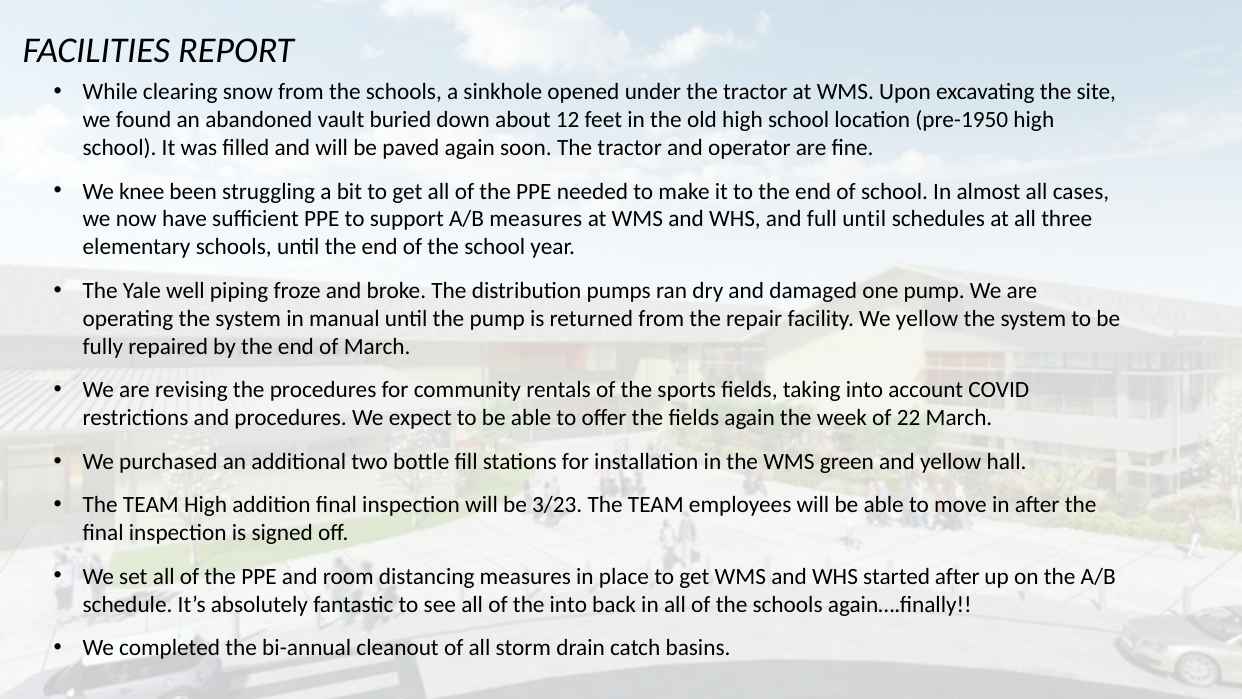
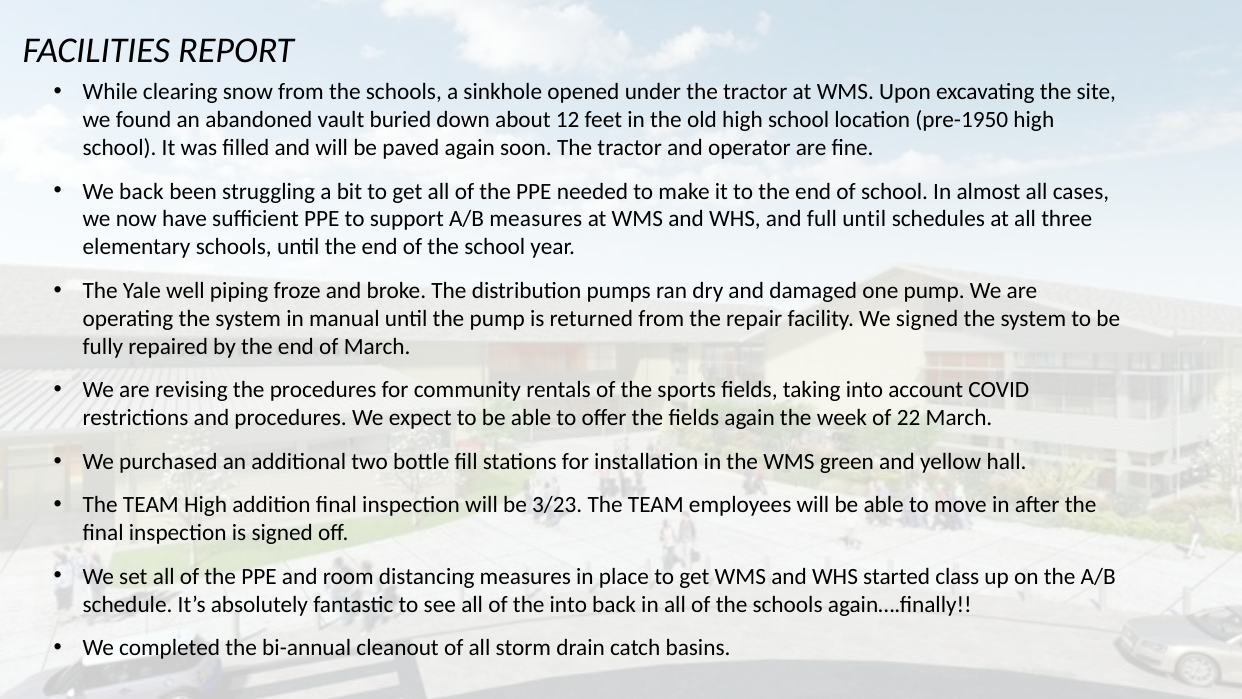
We knee: knee -> back
We yellow: yellow -> signed
started after: after -> class
